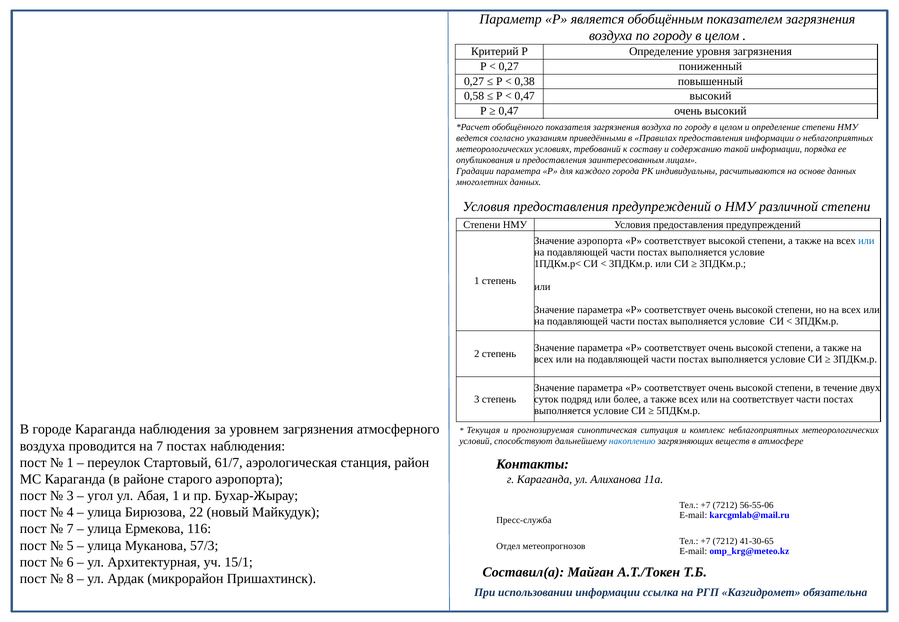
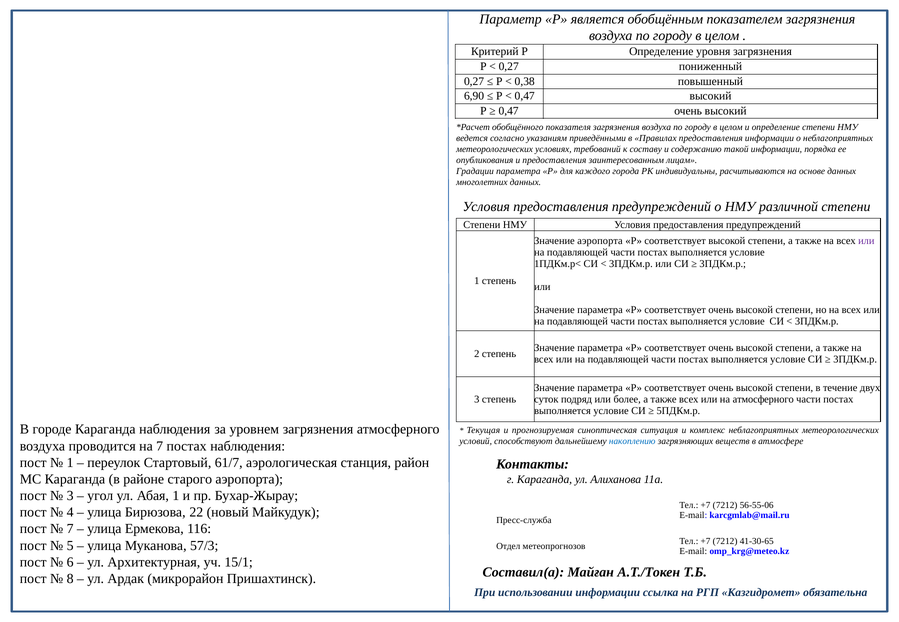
0,58: 0,58 -> 6,90
или at (866, 241) colour: blue -> purple
на соответствует: соответствует -> атмосферного
